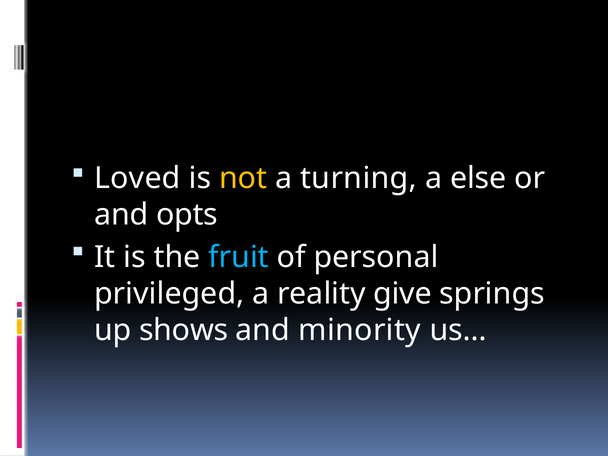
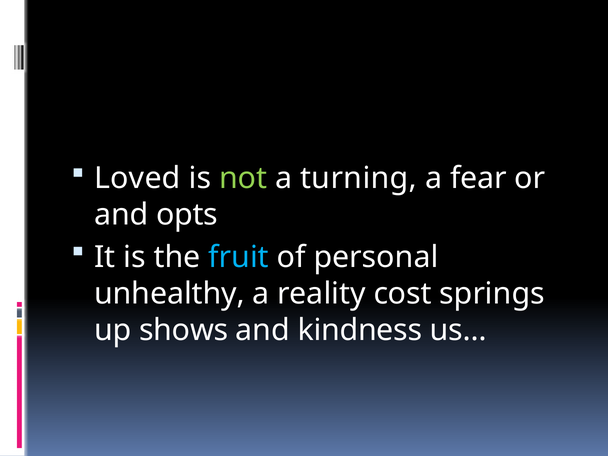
not colour: yellow -> light green
else: else -> fear
privileged: privileged -> unhealthy
give: give -> cost
minority: minority -> kindness
